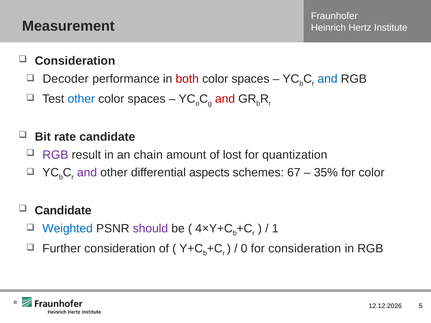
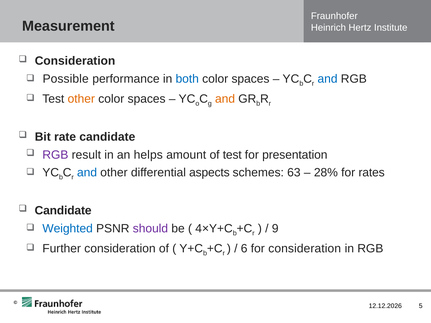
Decoder: Decoder -> Possible
both colour: red -> blue
other at (81, 99) colour: blue -> orange
and at (225, 99) colour: red -> orange
chain: chain -> helps
of lost: lost -> test
quantization: quantization -> presentation
and at (87, 173) colour: purple -> blue
67: 67 -> 63
35%: 35% -> 28%
for color: color -> rates
1: 1 -> 9
0: 0 -> 6
